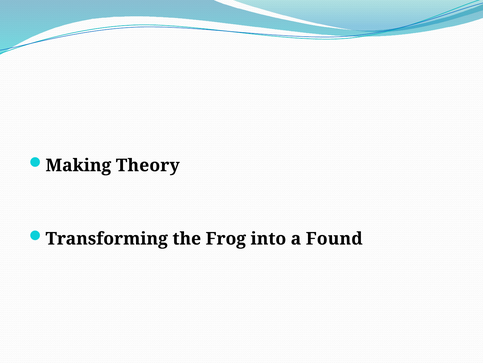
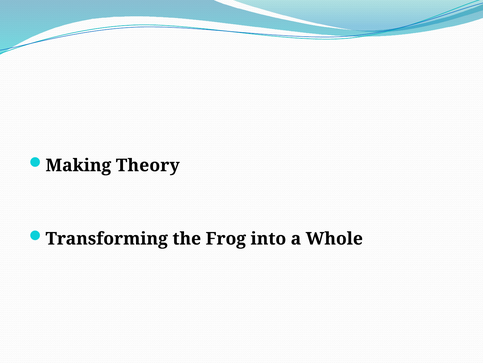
Found: Found -> Whole
